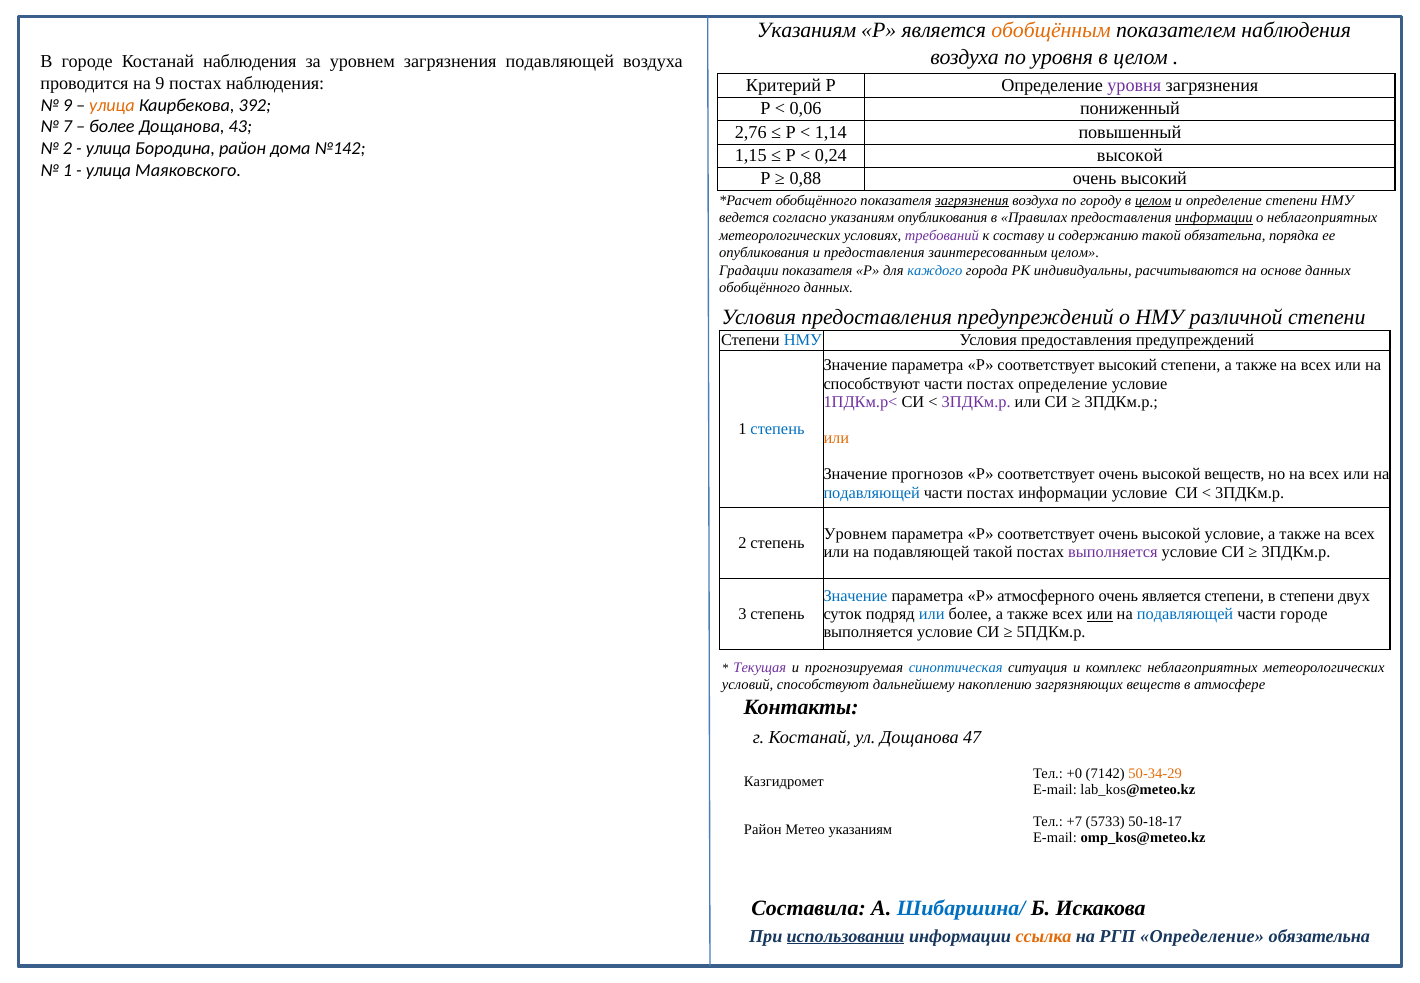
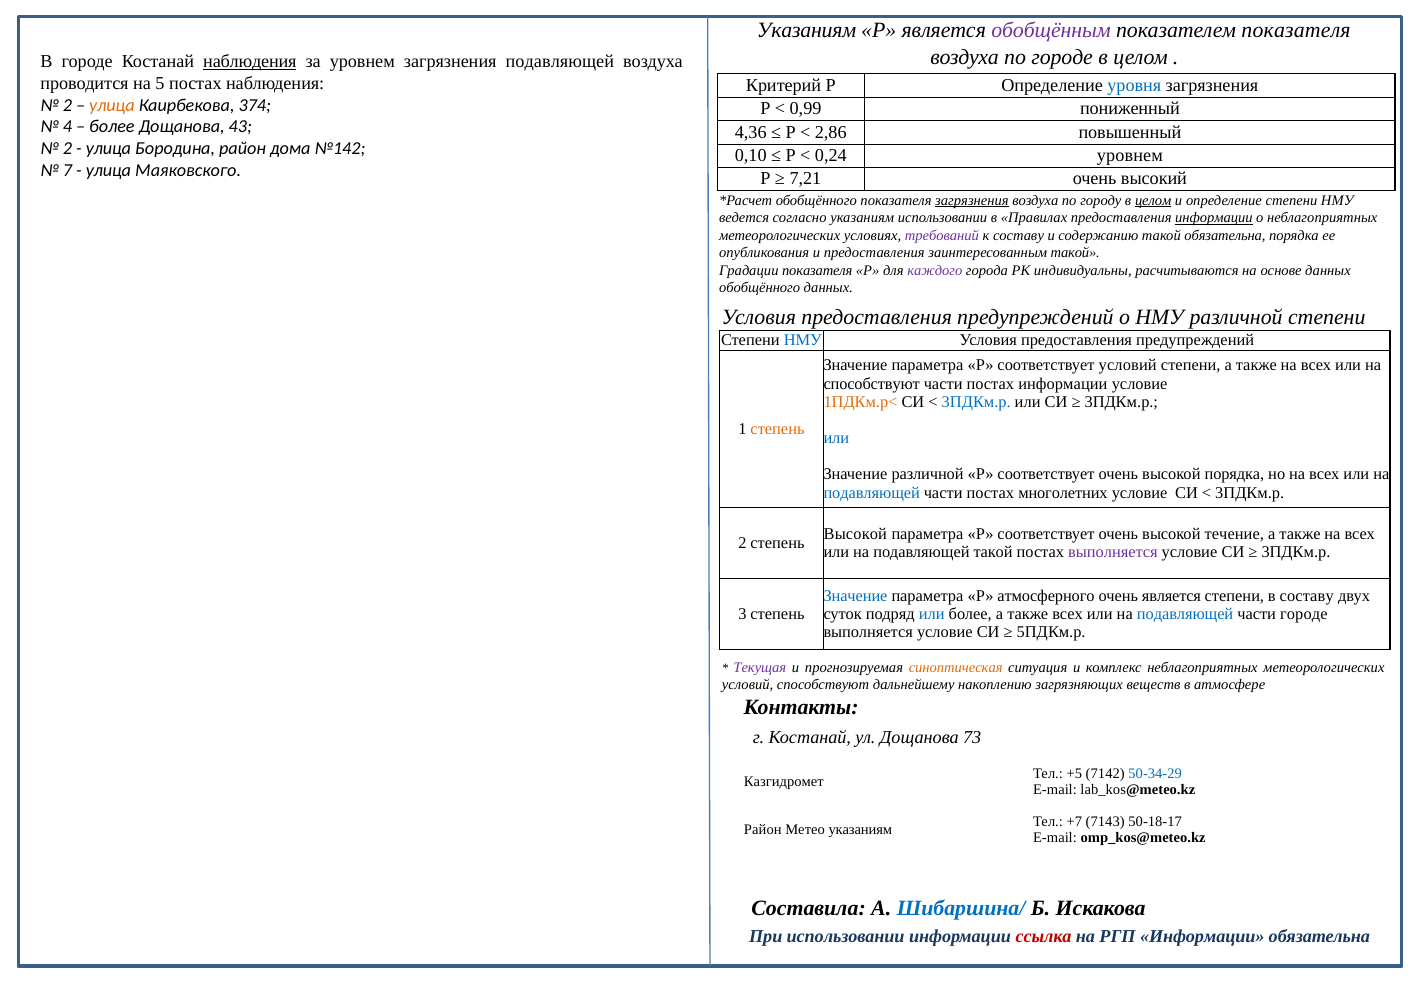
обобщённым colour: orange -> purple
показателем наблюдения: наблюдения -> показателя
по уровня: уровня -> городе
наблюдения at (250, 61) underline: none -> present
на 9: 9 -> 5
уровня at (1134, 85) colour: purple -> blue
9 at (68, 105): 9 -> 2
392: 392 -> 374
0,06: 0,06 -> 0,99
7: 7 -> 4
2,76: 2,76 -> 4,36
1,14: 1,14 -> 2,86
1,15: 1,15 -> 0,10
0,24 высокой: высокой -> уровнем
1 at (68, 171): 1 -> 7
0,88: 0,88 -> 7,21
указаниям опубликования: опубликования -> использовании
заинтересованным целом: целом -> такой
каждого colour: blue -> purple
соответствует высокий: высокий -> условий
постах определение: определение -> информации
1ПДКм.р< colour: purple -> orange
3ПДКм.р at (976, 402) colour: purple -> blue
степень at (778, 429) colour: blue -> orange
или at (836, 438) colour: orange -> blue
Значение прогнозов: прогнозов -> различной
высокой веществ: веществ -> порядка
постах информации: информации -> многолетних
Уровнем at (855, 534): Уровнем -> Высокой
высокой условие: условие -> течение
в степени: степени -> составу
или at (1100, 614) underline: present -> none
синоптическая colour: blue -> orange
47: 47 -> 73
+0: +0 -> +5
50-34-29 colour: orange -> blue
5733: 5733 -> 7143
использовании at (846, 936) underline: present -> none
ссылка colour: orange -> red
РГП Определение: Определение -> Информации
